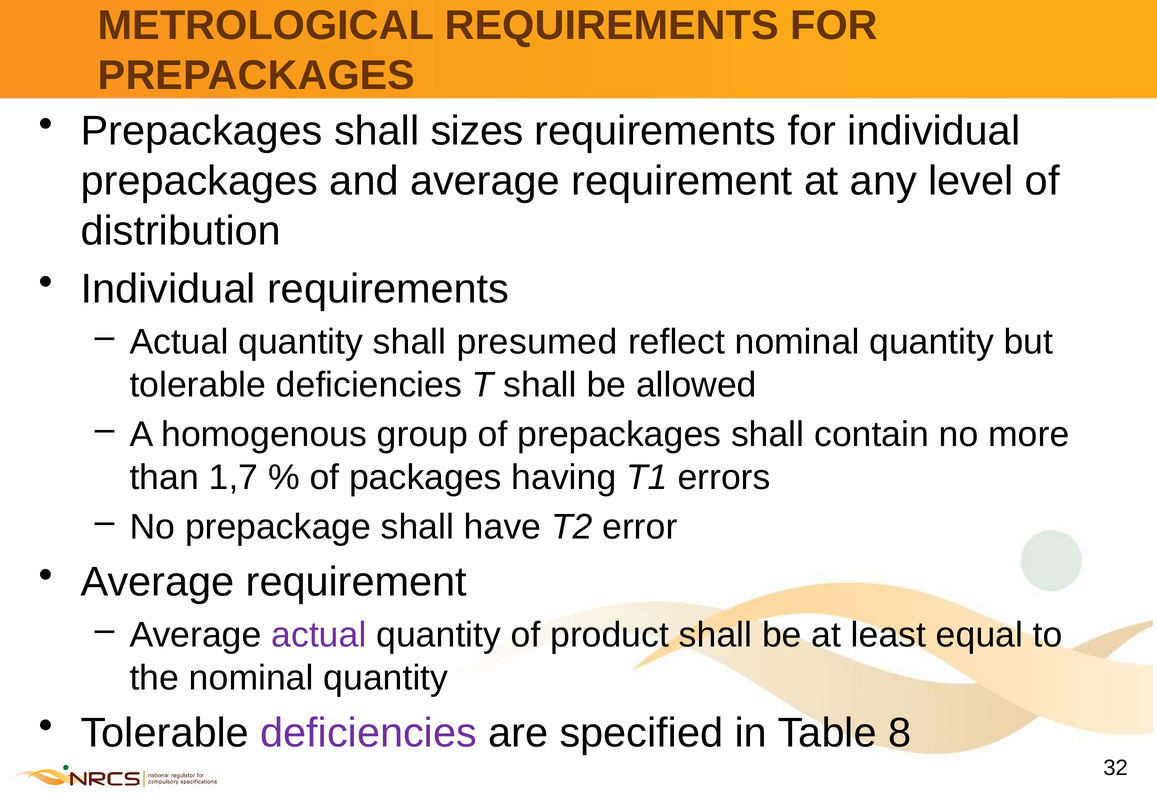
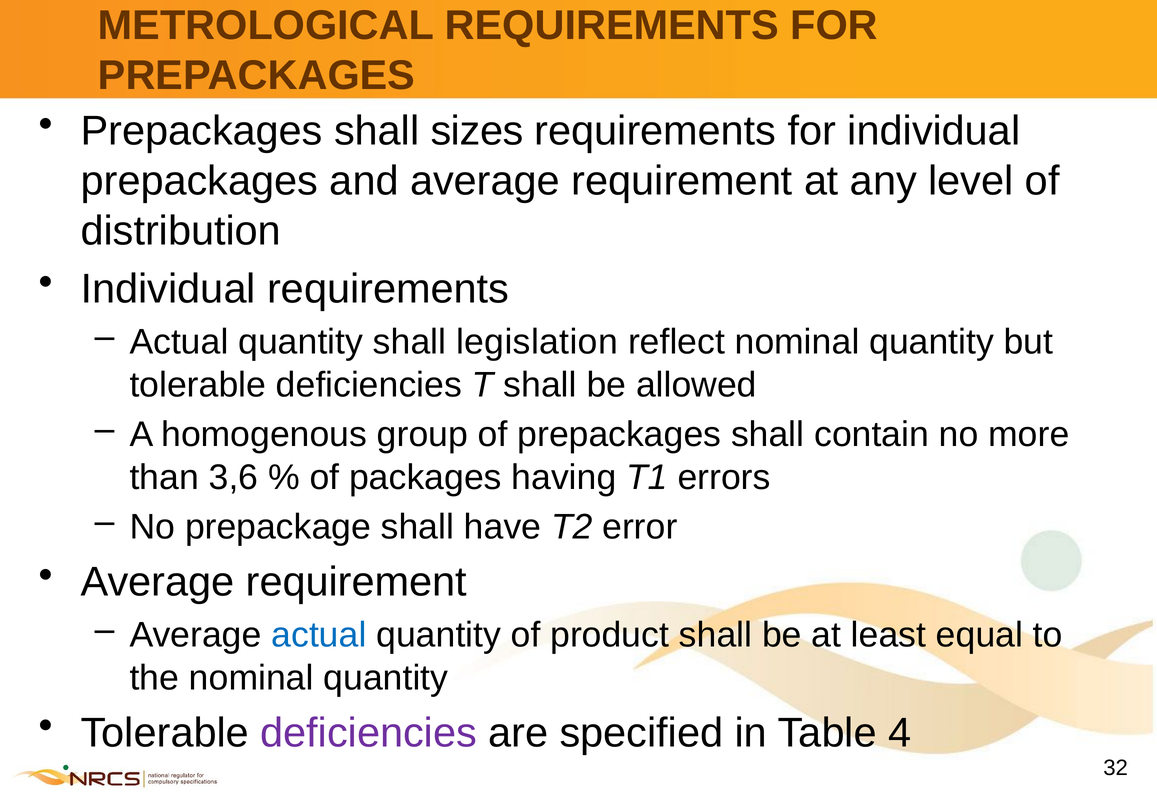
presumed: presumed -> legislation
1,7: 1,7 -> 3,6
actual at (319, 635) colour: purple -> blue
8: 8 -> 4
